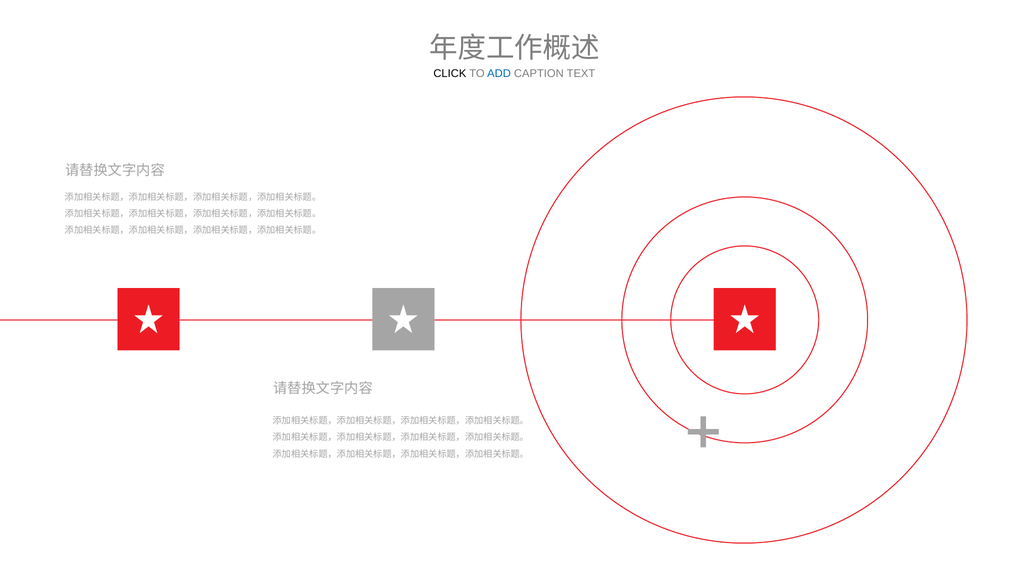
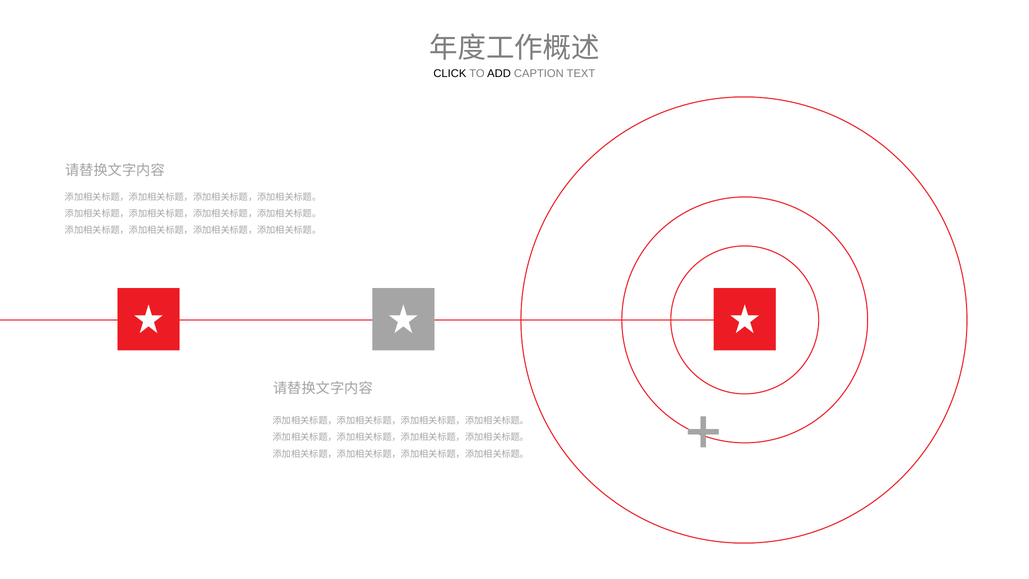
ADD colour: blue -> black
